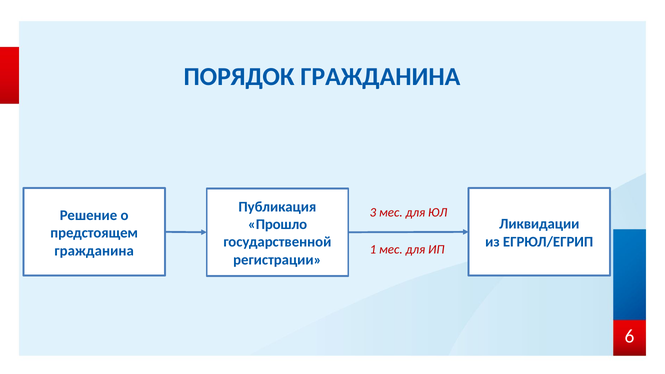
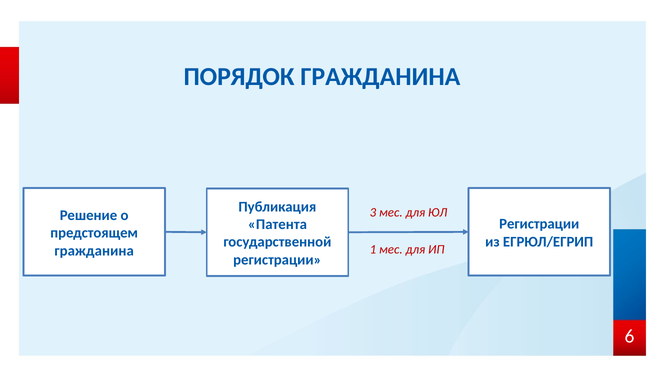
Ликвидации at (539, 224): Ликвидации -> Регистрации
Прошло: Прошло -> Патента
